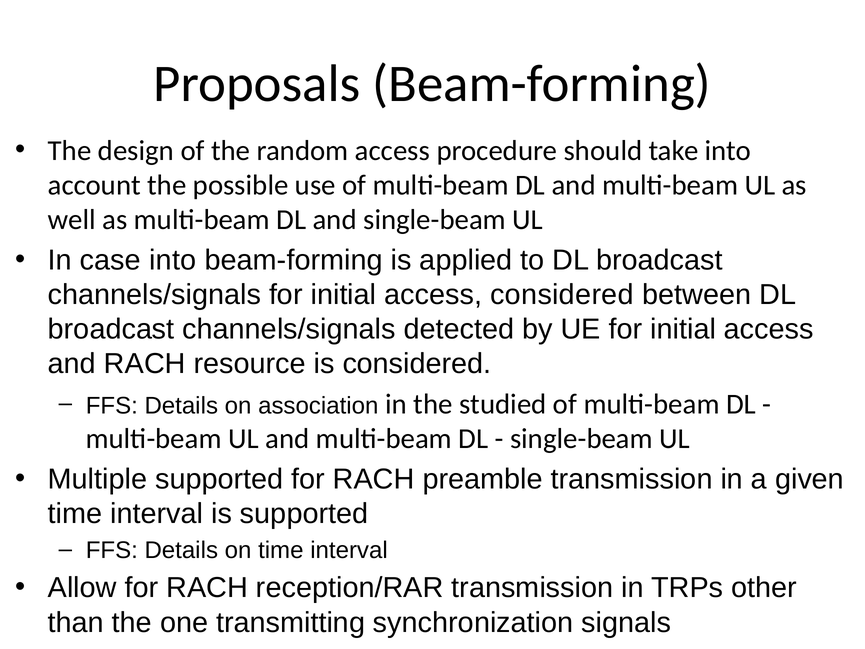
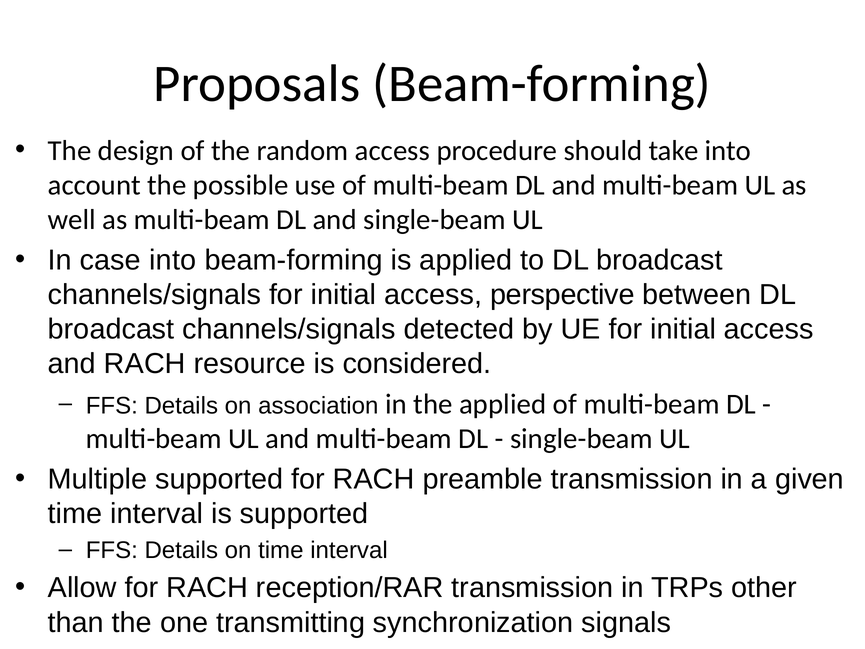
access considered: considered -> perspective
the studied: studied -> applied
